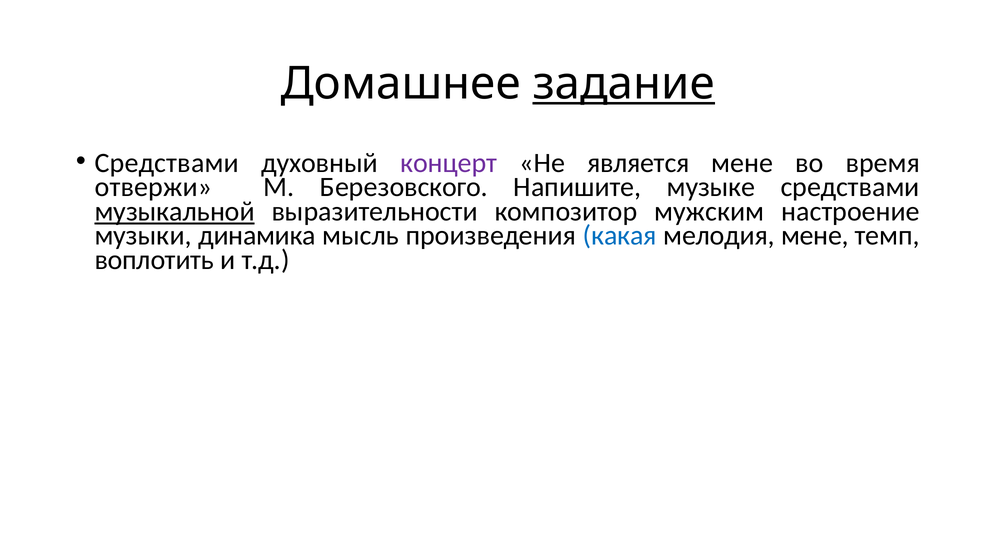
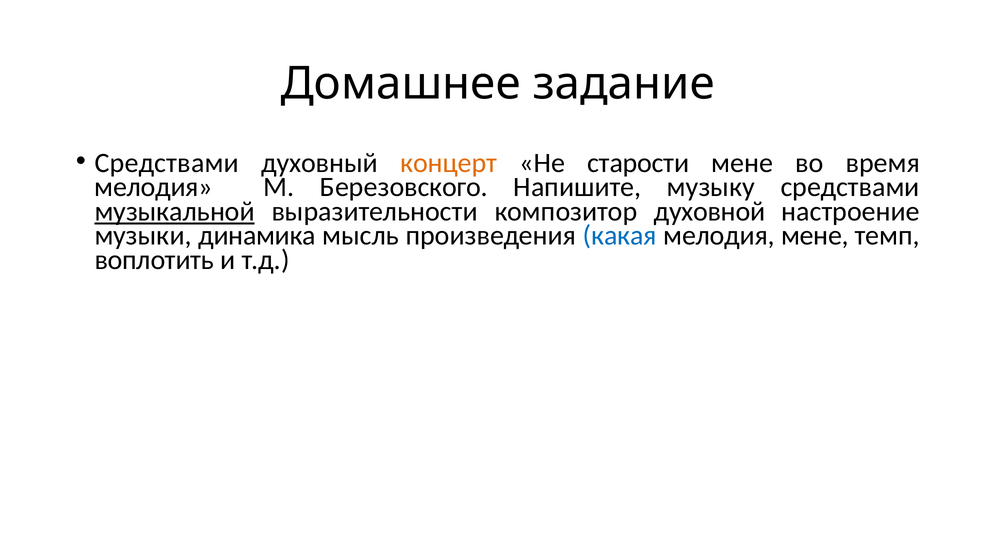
задание underline: present -> none
концерт colour: purple -> orange
является: является -> старости
отвержи at (153, 187): отвержи -> мелодия
музыке: музыке -> музыку
мужским: мужским -> духовной
